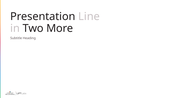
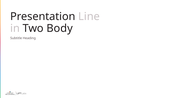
More: More -> Body
